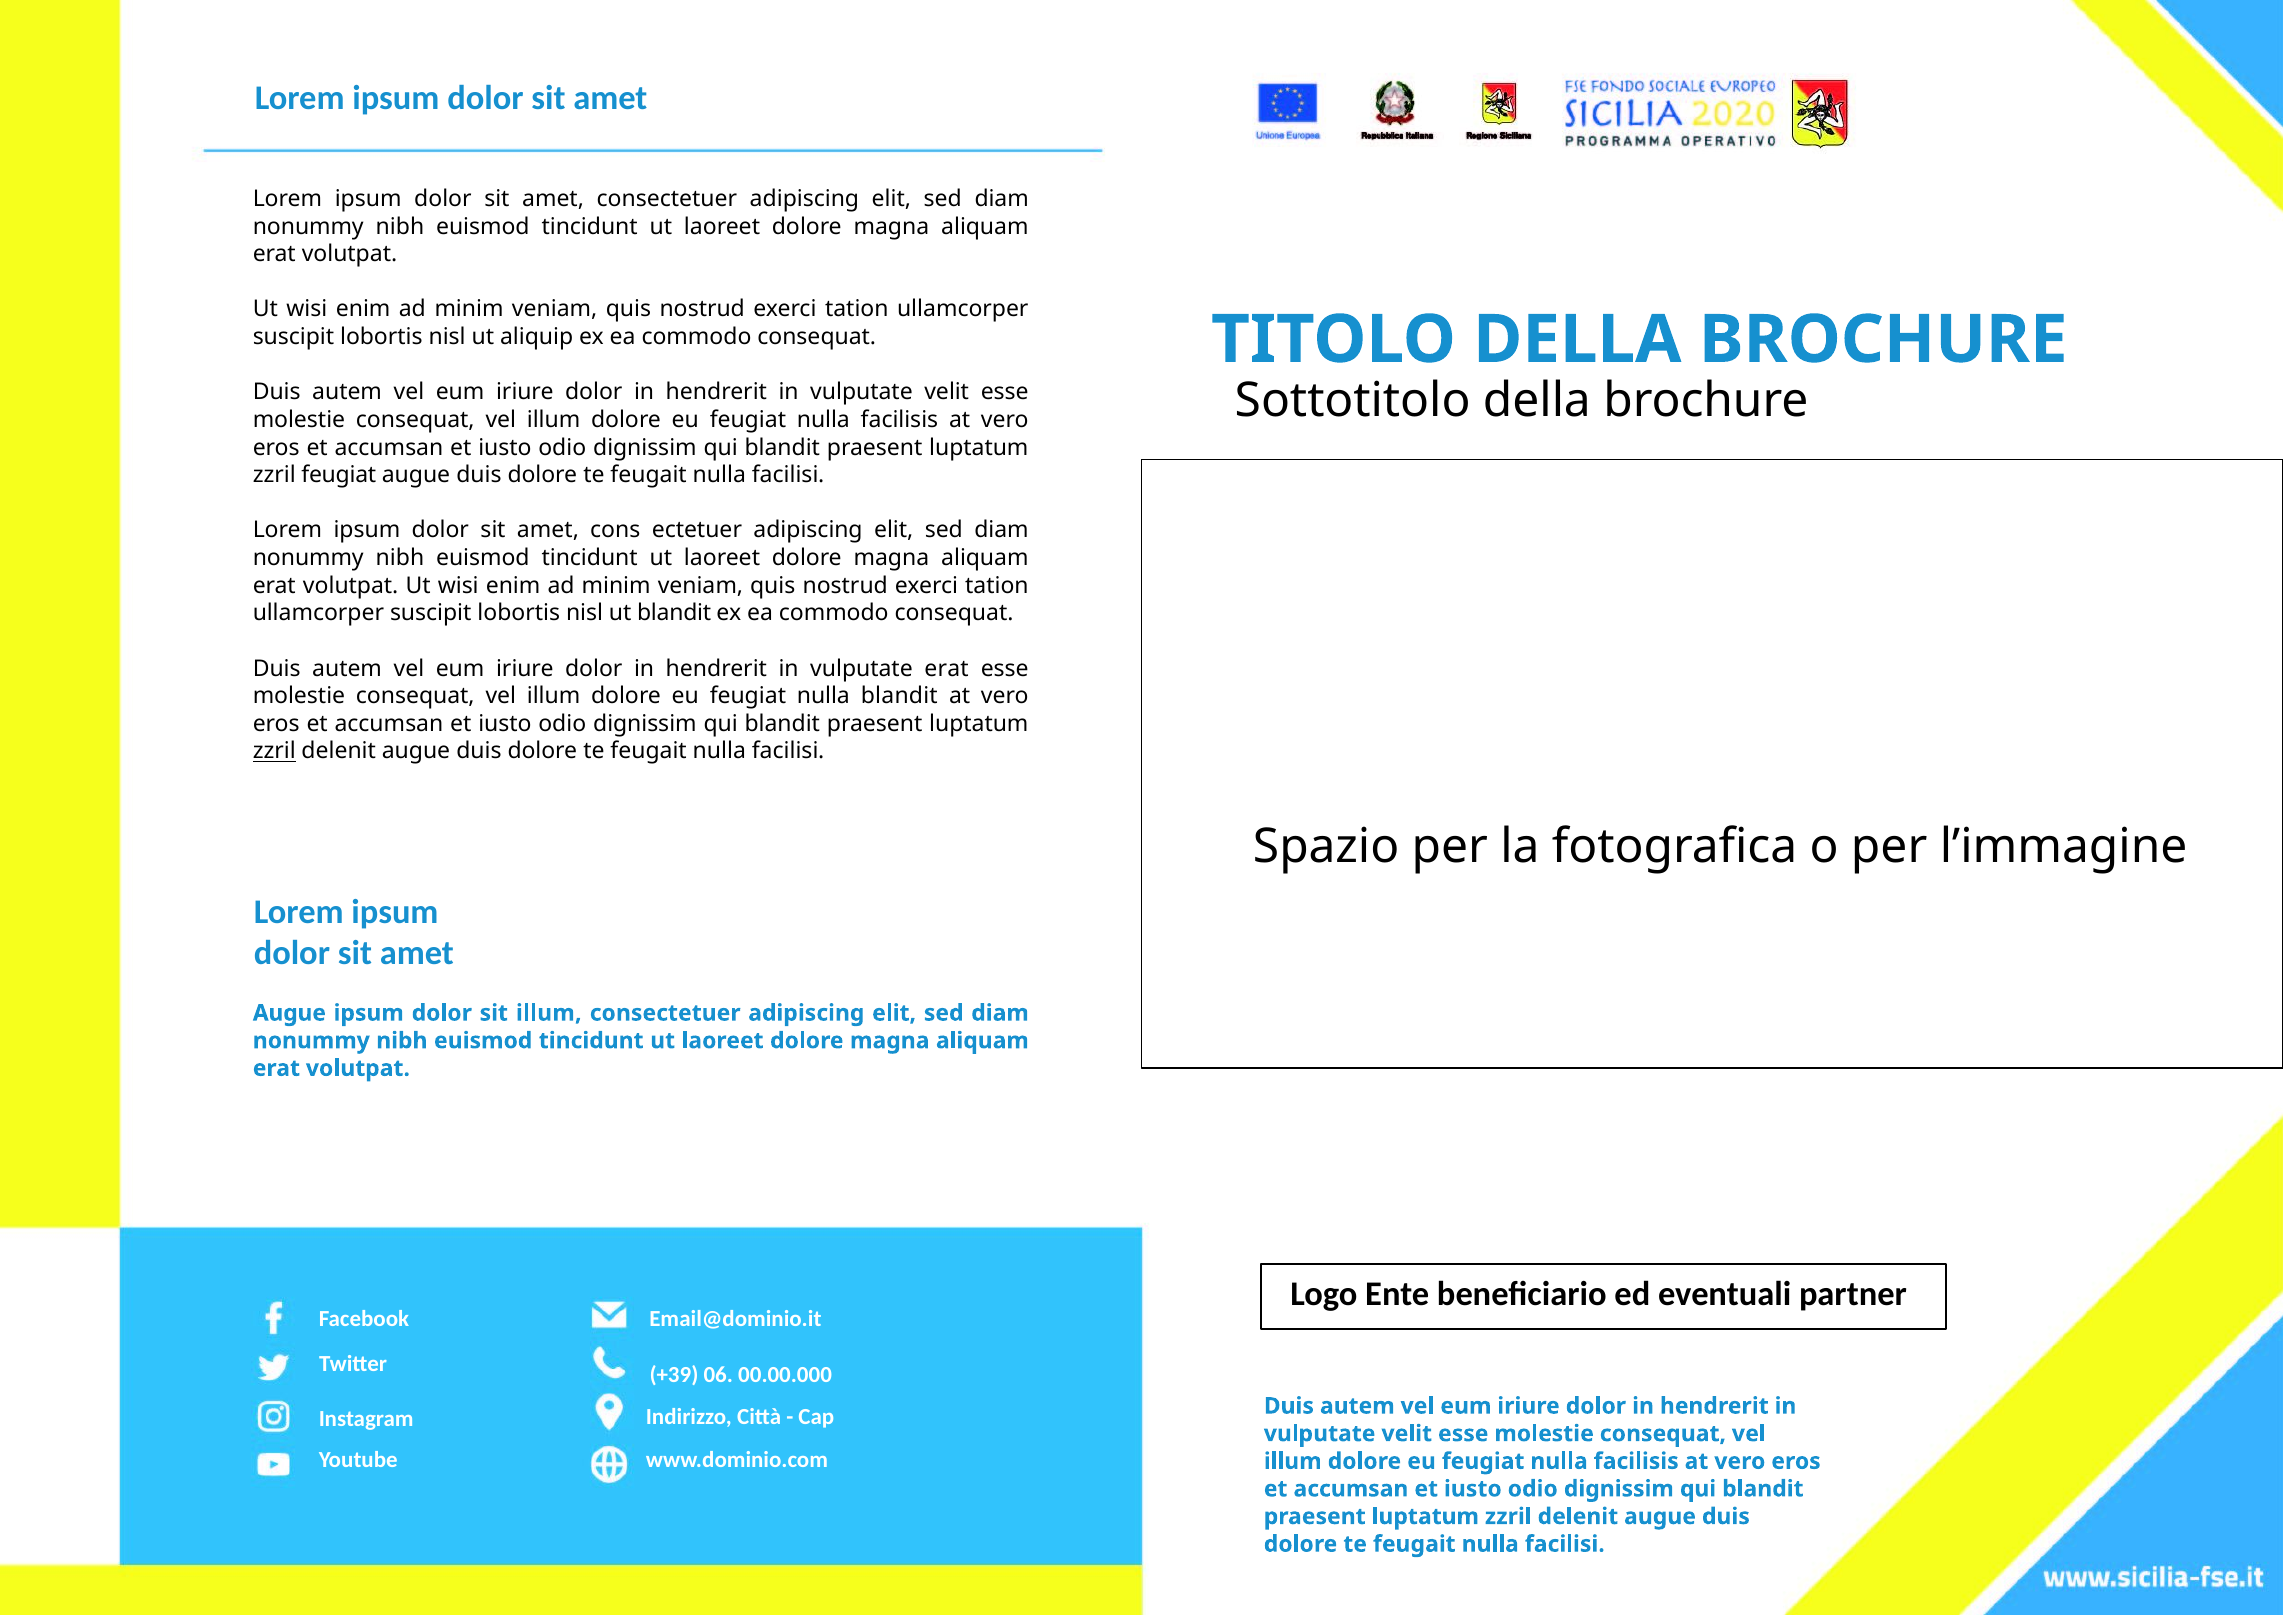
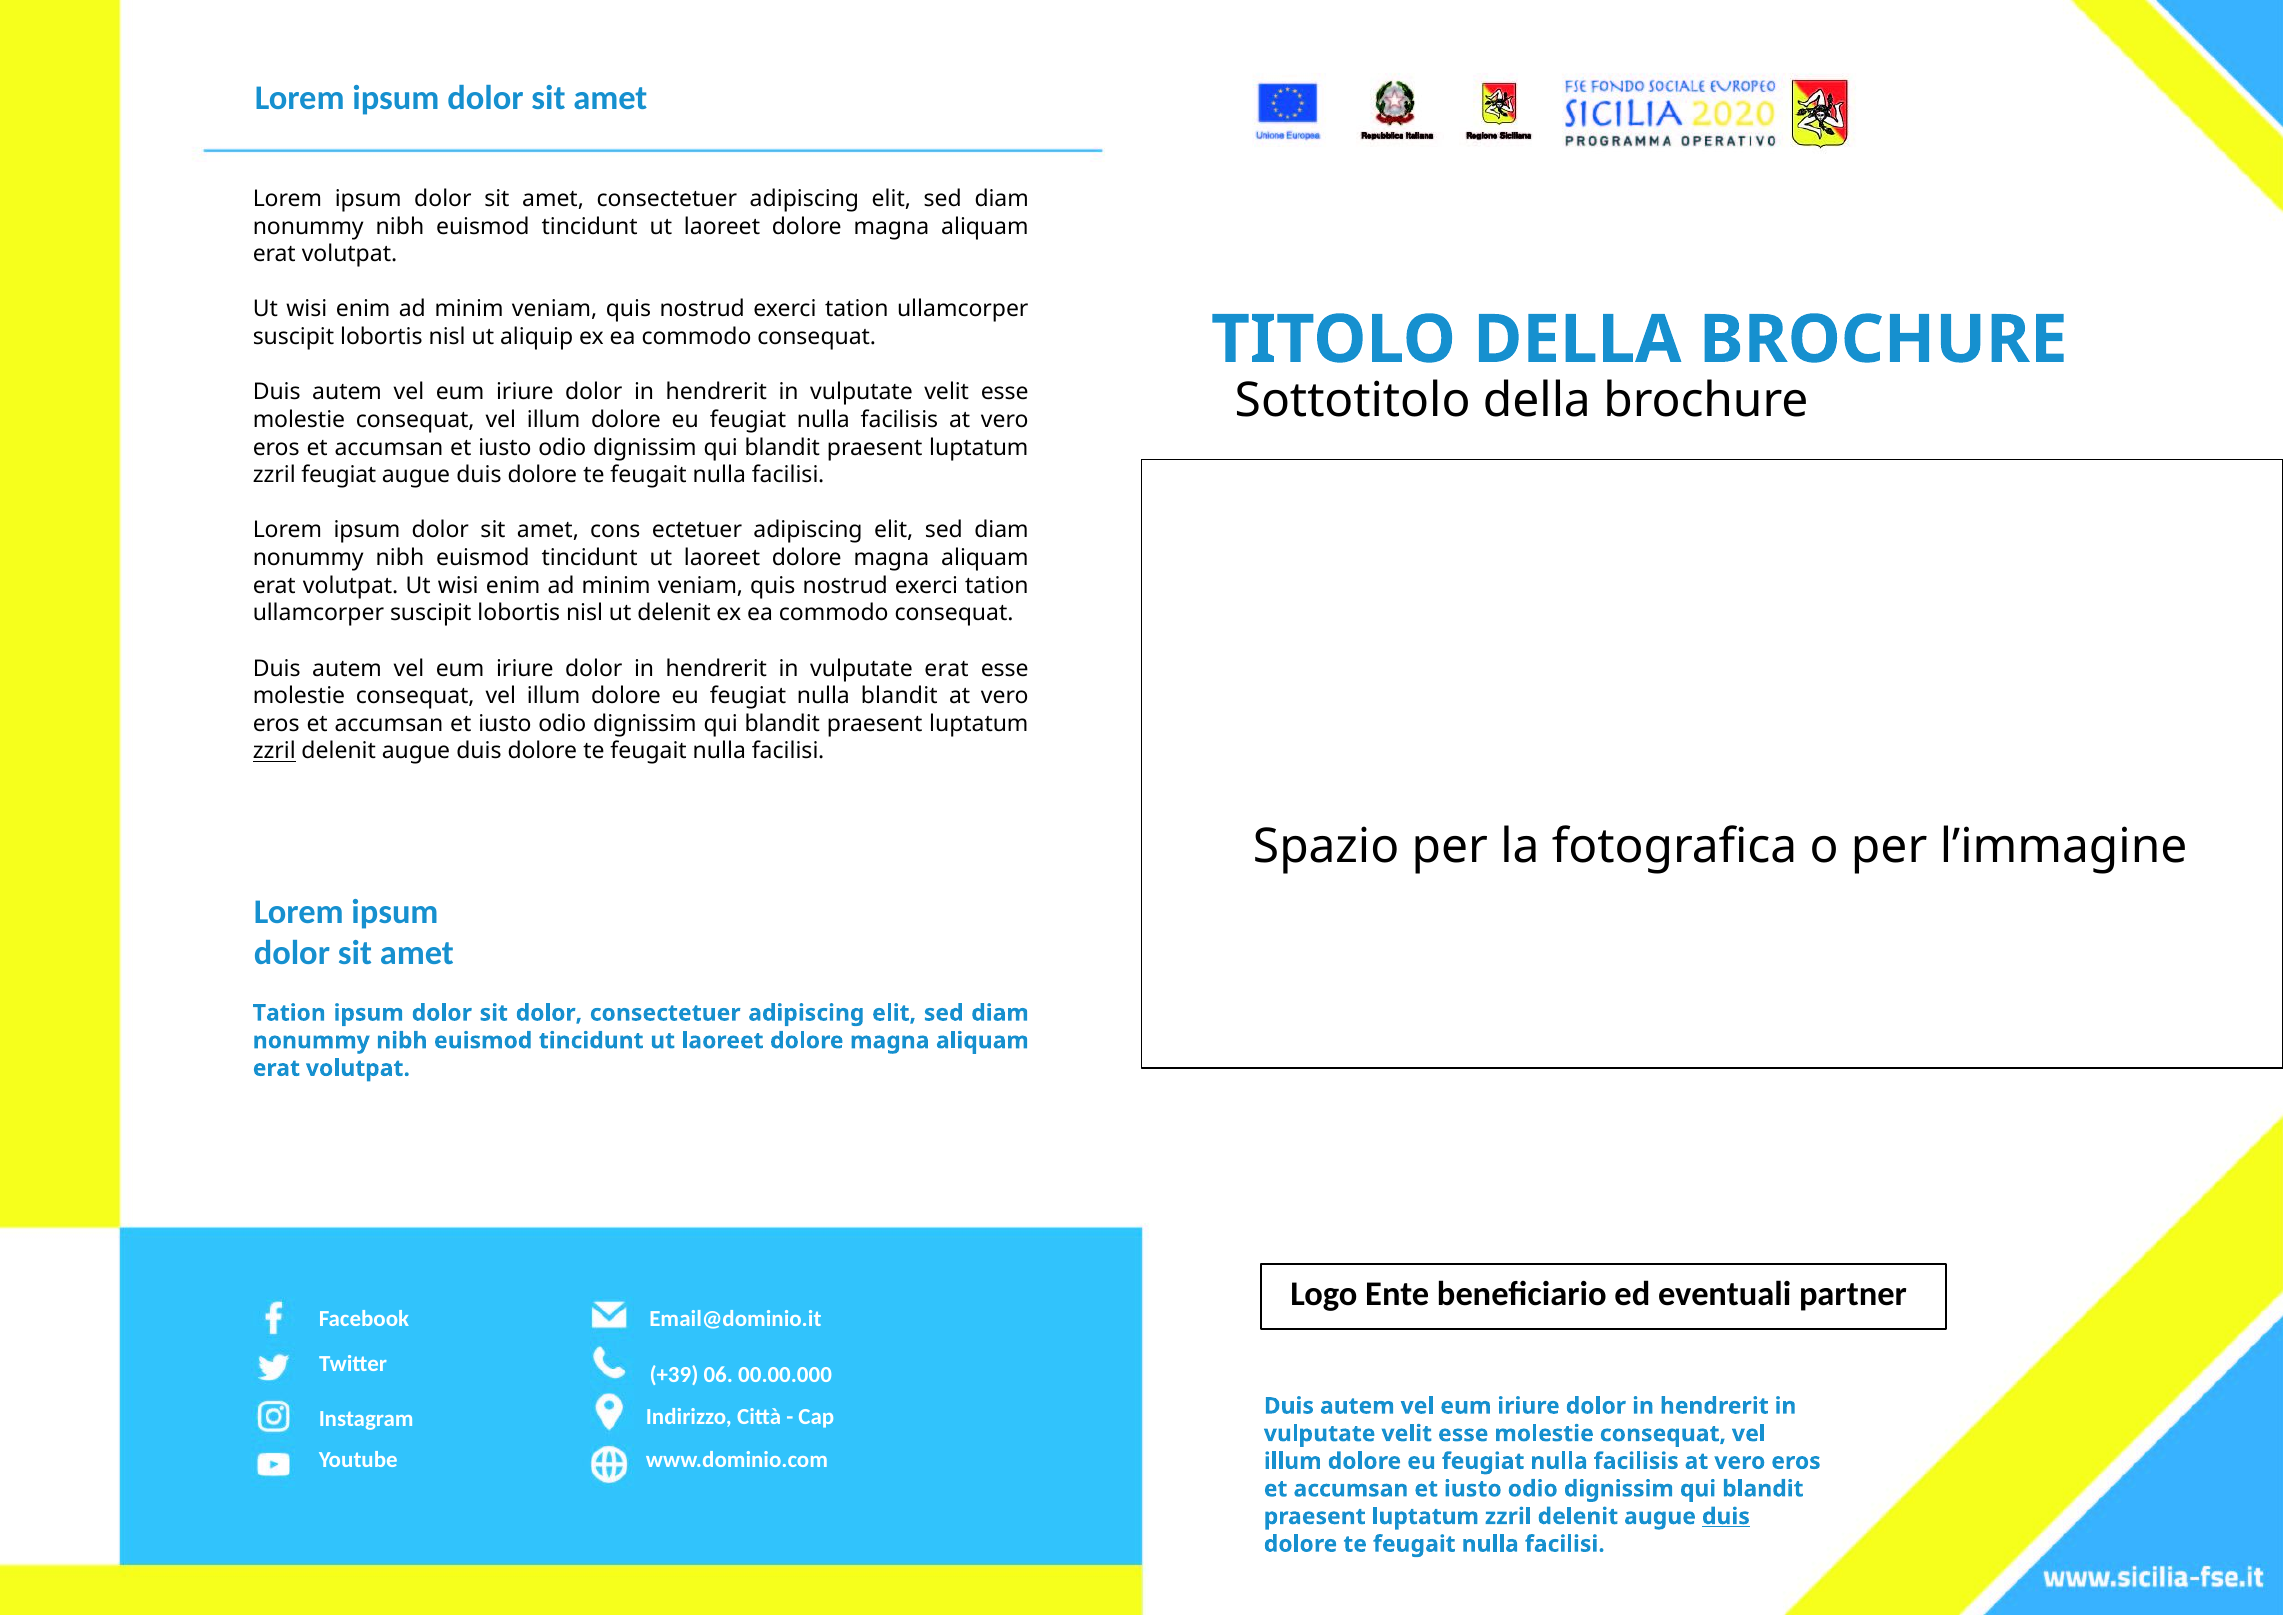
ut blandit: blandit -> delenit
Augue at (289, 1013): Augue -> Tation
sit illum: illum -> dolor
duis at (1726, 1516) underline: none -> present
